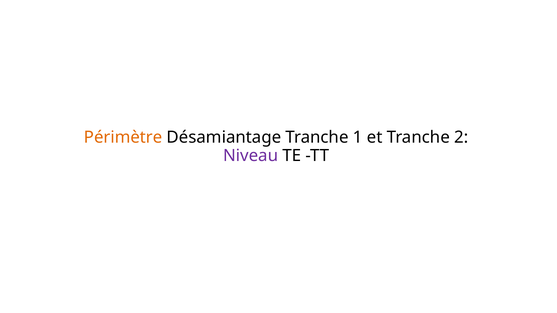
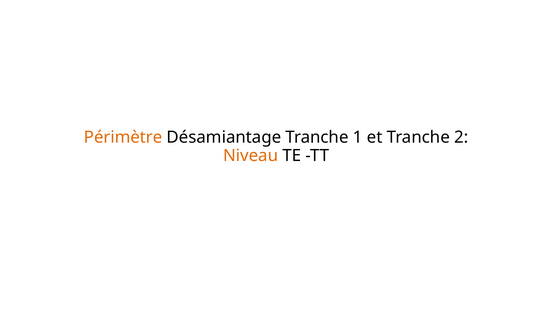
Niveau colour: purple -> orange
